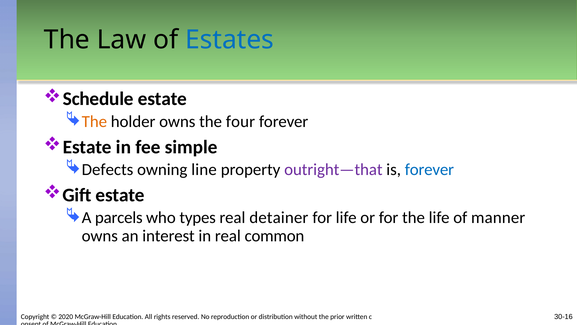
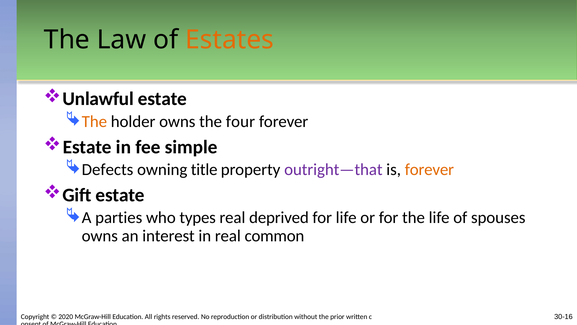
Estates colour: blue -> orange
Schedule: Schedule -> Unlawful
line: line -> title
forever at (429, 169) colour: blue -> orange
parcels: parcels -> parties
detainer: detainer -> deprived
manner: manner -> spouses
